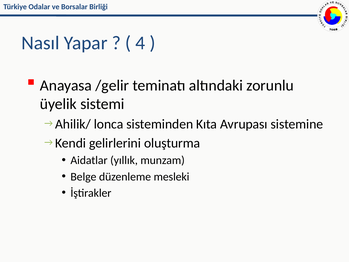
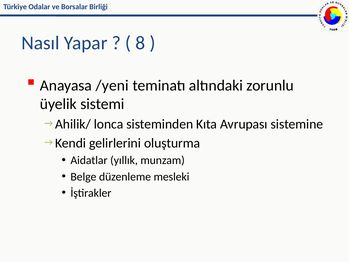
4: 4 -> 8
/gelir: /gelir -> /yeni
